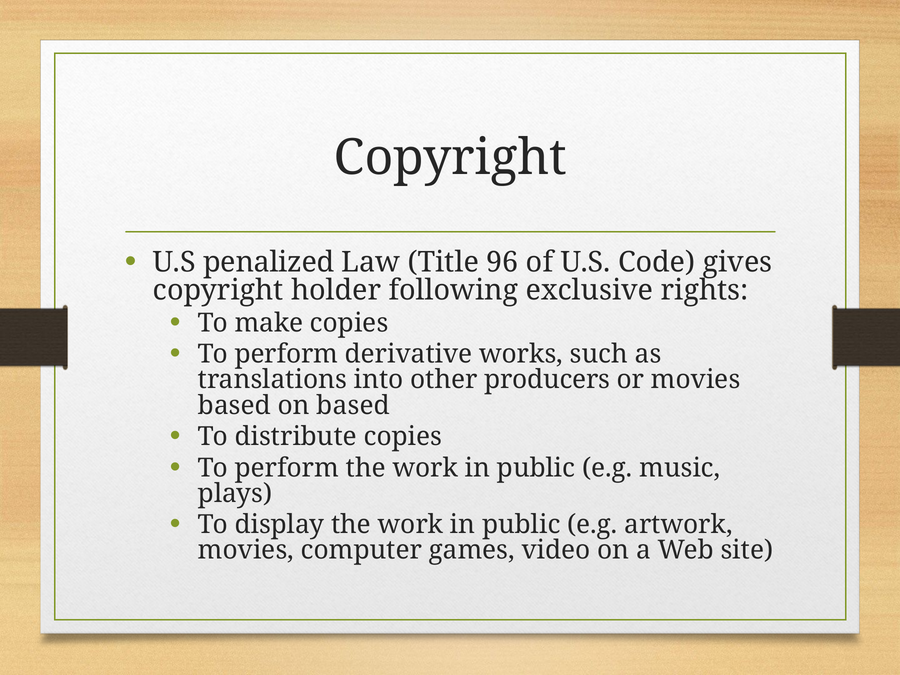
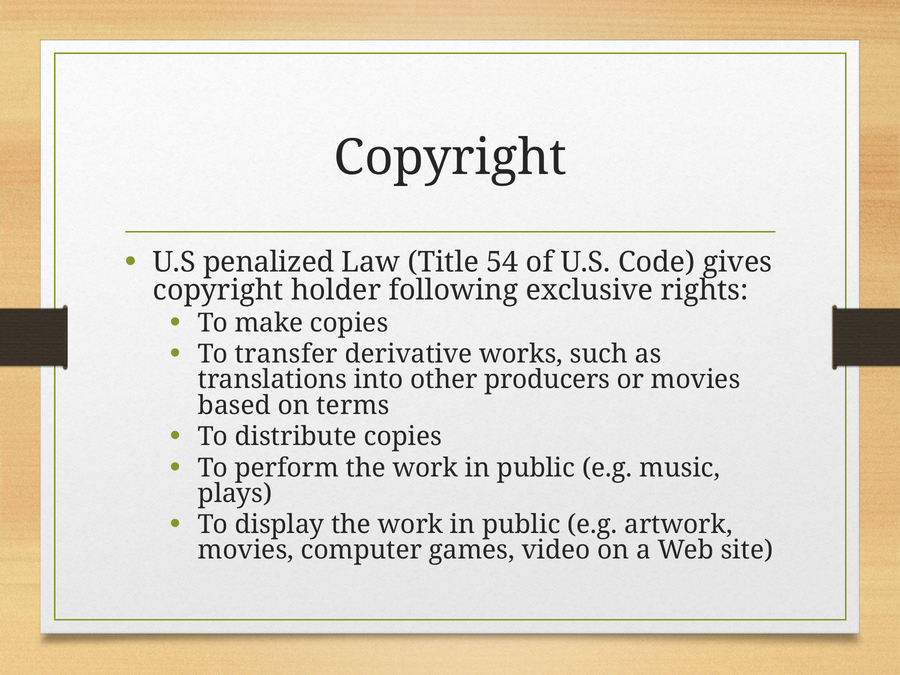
96: 96 -> 54
perform at (286, 354): perform -> transfer
on based: based -> terms
